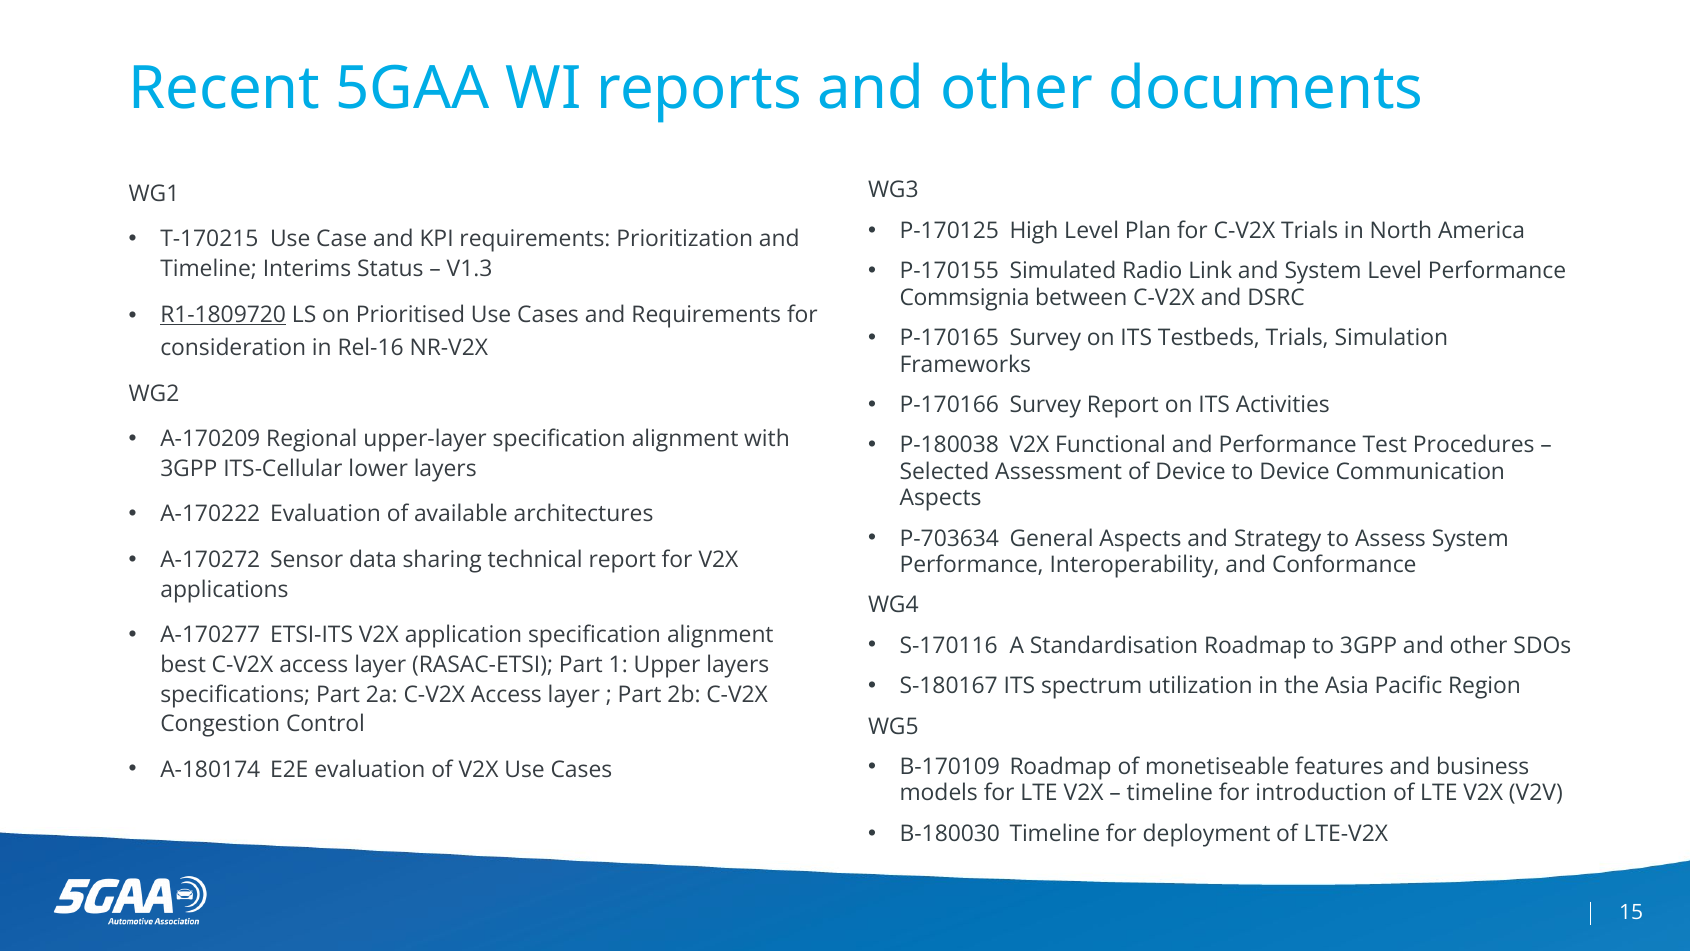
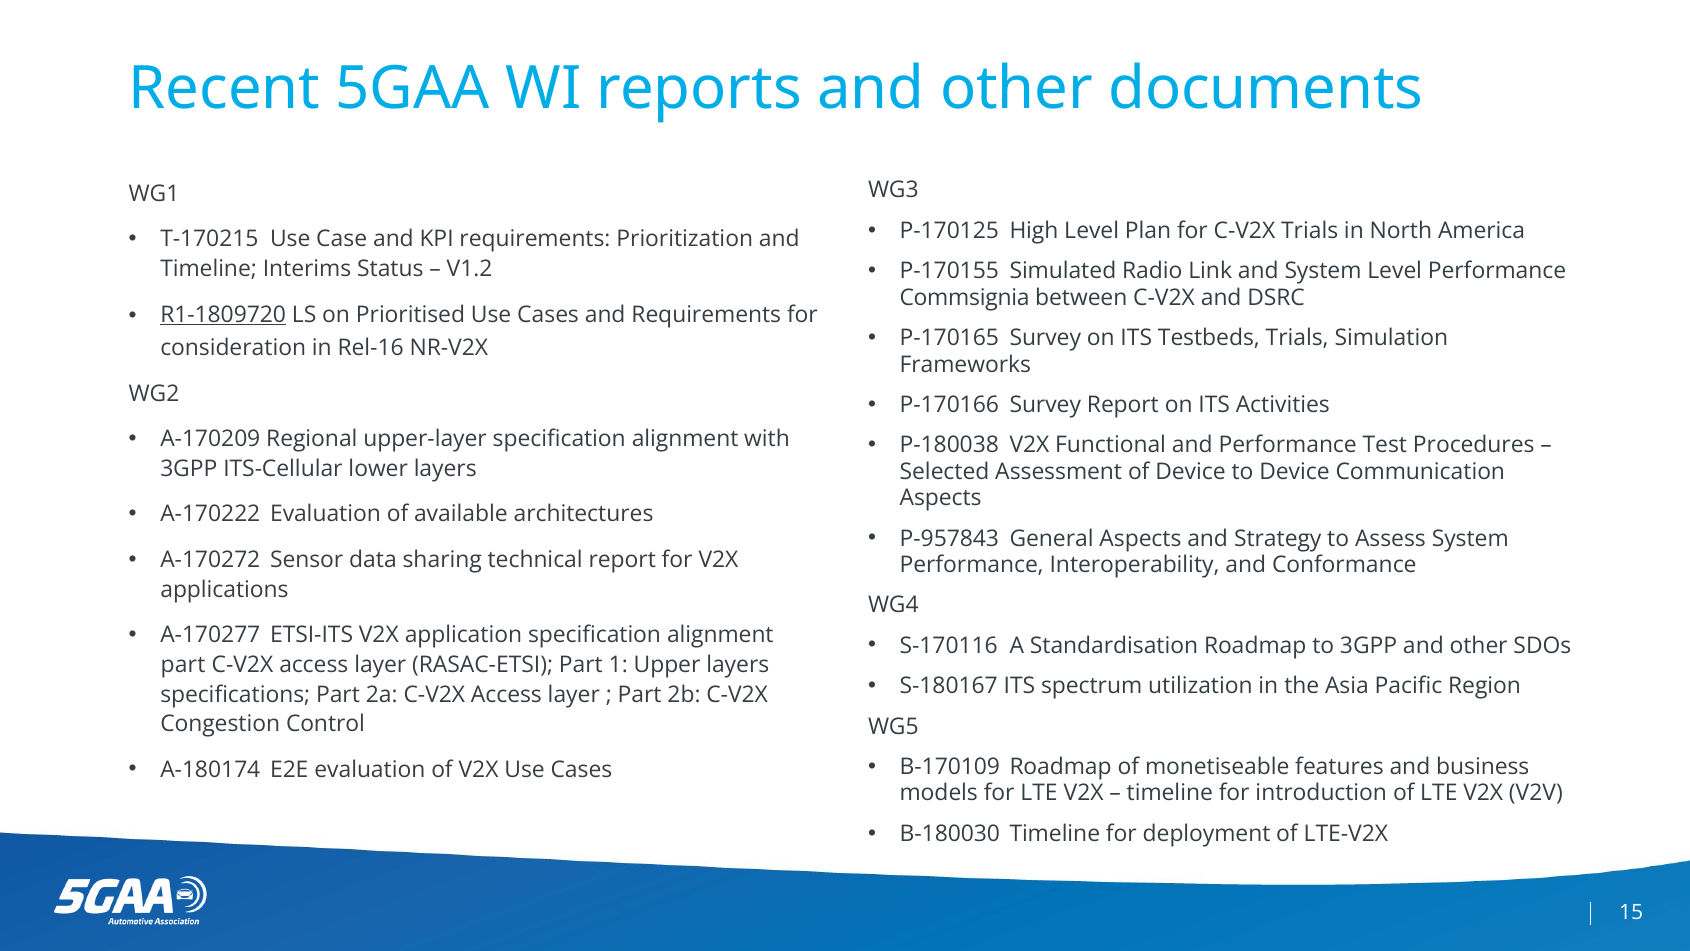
V1.3: V1.3 -> V1.2
P-703634: P-703634 -> P-957843
best at (183, 665): best -> part
